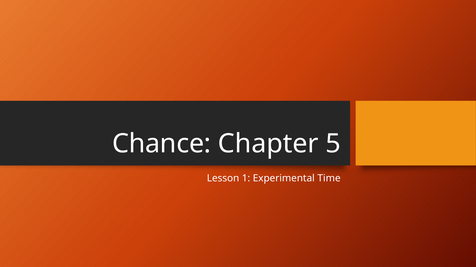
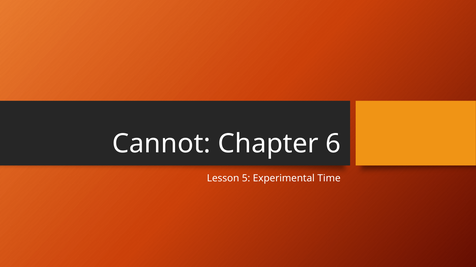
Chance: Chance -> Cannot
5: 5 -> 6
1: 1 -> 5
